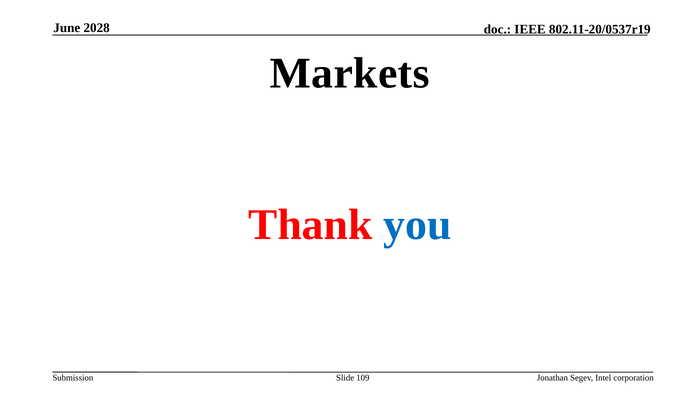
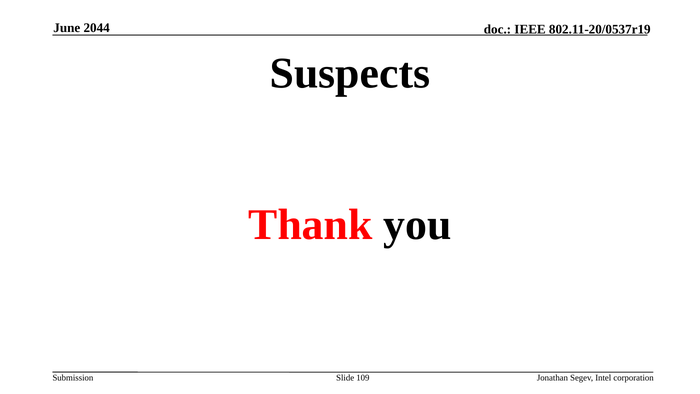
2028: 2028 -> 2044
Markets: Markets -> Suspects
you colour: blue -> black
